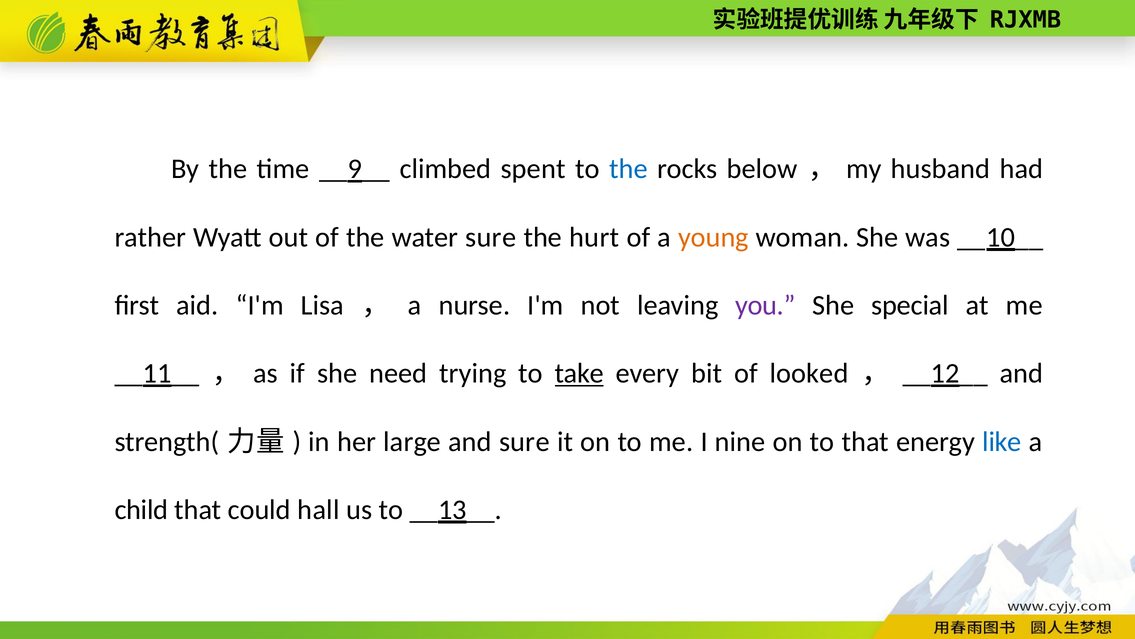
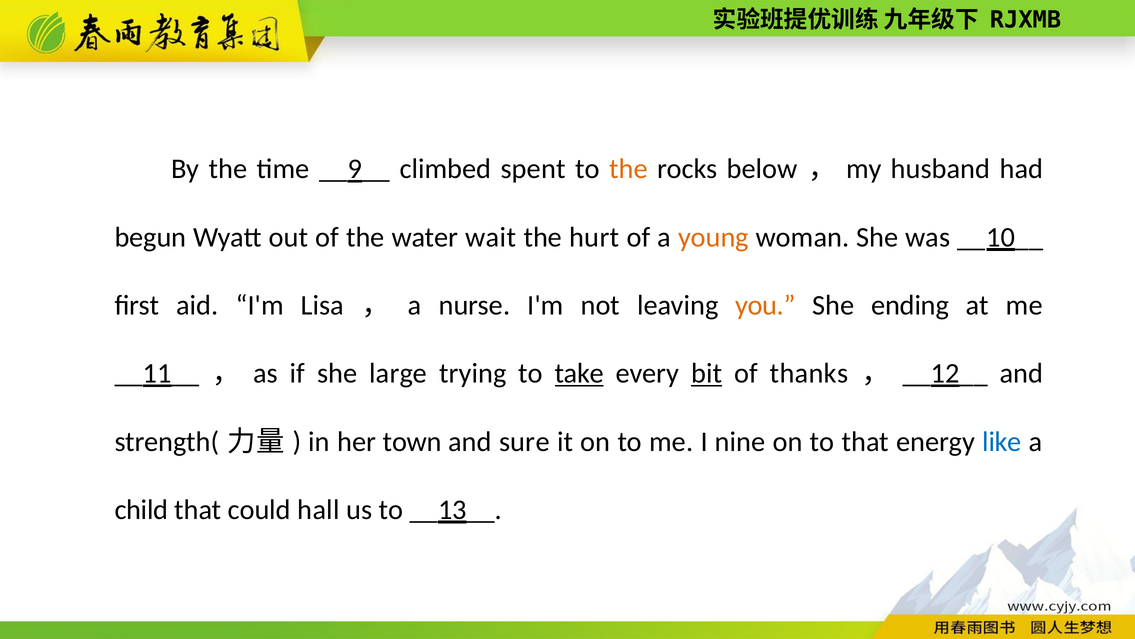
the at (628, 169) colour: blue -> orange
rather: rather -> begun
water sure: sure -> wait
you colour: purple -> orange
special: special -> ending
need: need -> large
bit underline: none -> present
looked: looked -> thanks
large: large -> town
